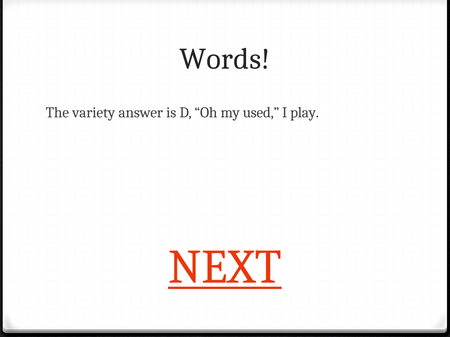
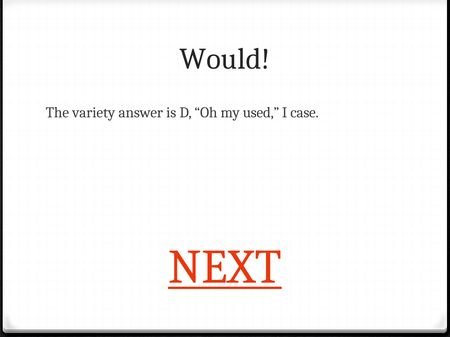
Words: Words -> Would
play: play -> case
